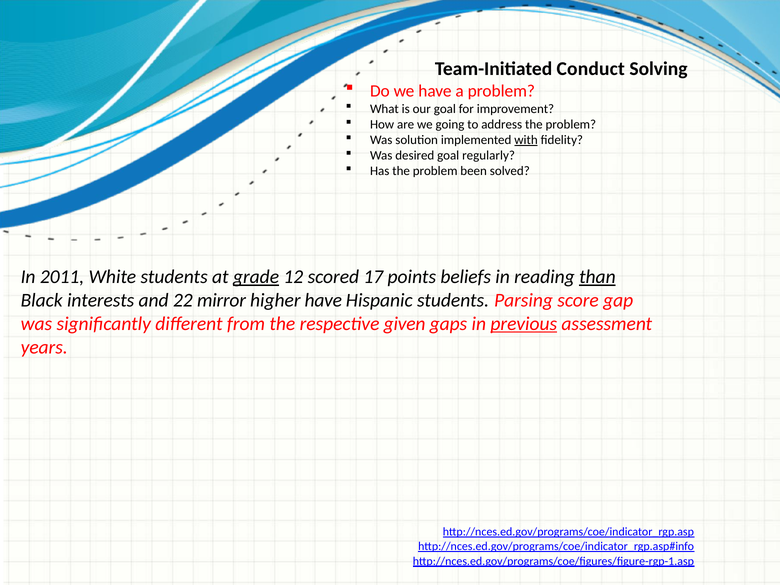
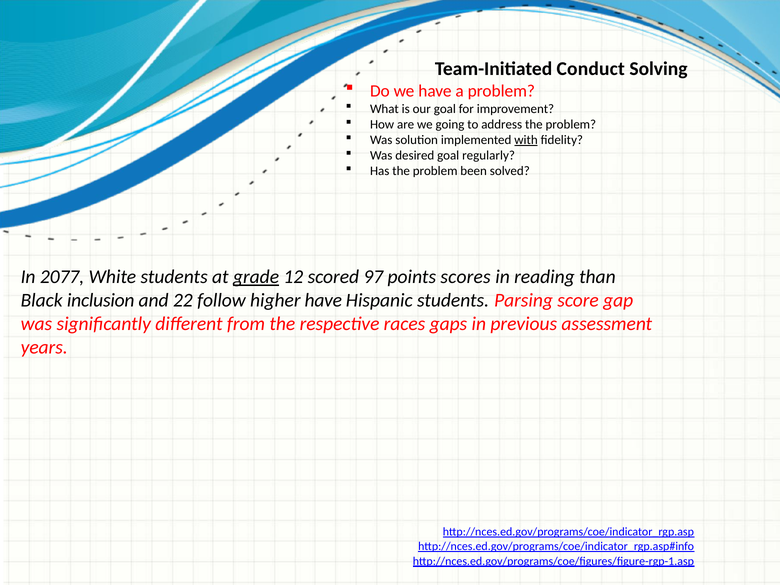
2011: 2011 -> 2077
17: 17 -> 97
beliefs: beliefs -> scores
than underline: present -> none
interests: interests -> inclusion
mirror: mirror -> follow
given: given -> races
previous underline: present -> none
